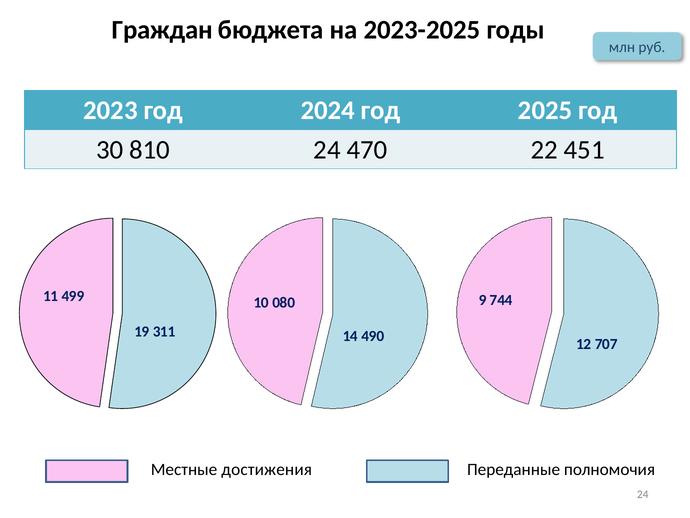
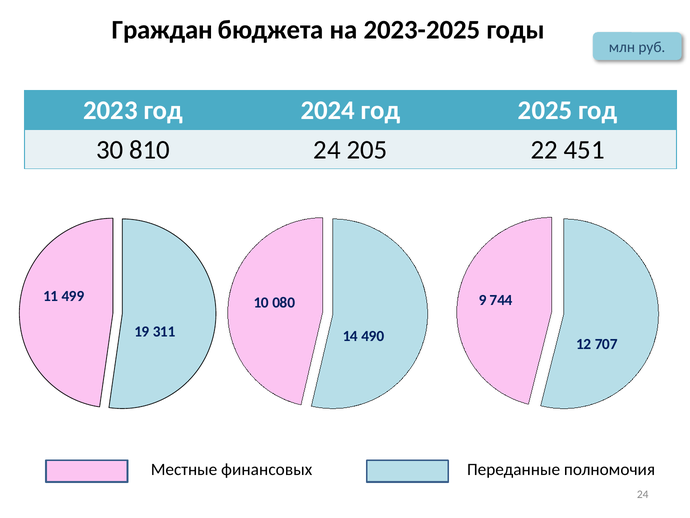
470: 470 -> 205
достижения: достижения -> финансовых
